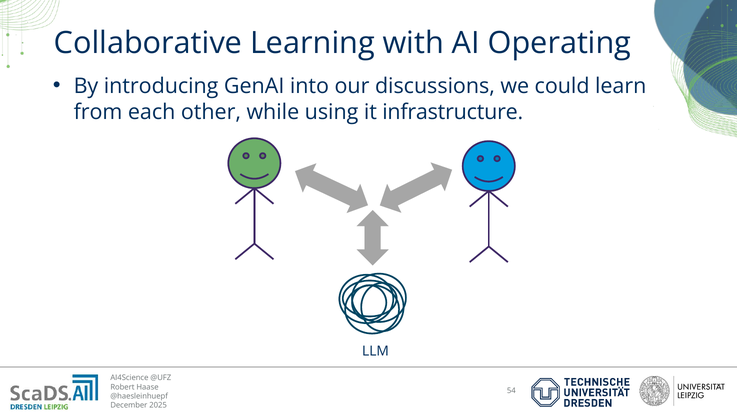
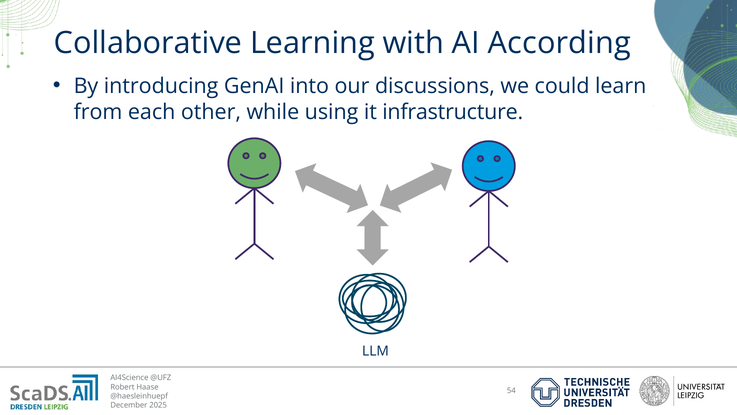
Operating: Operating -> According
